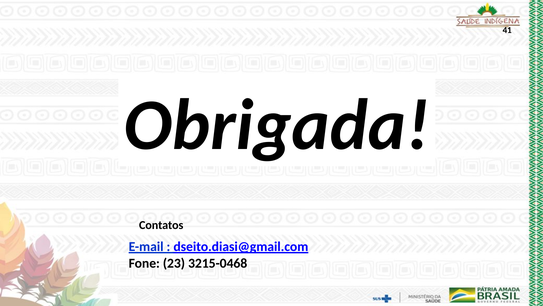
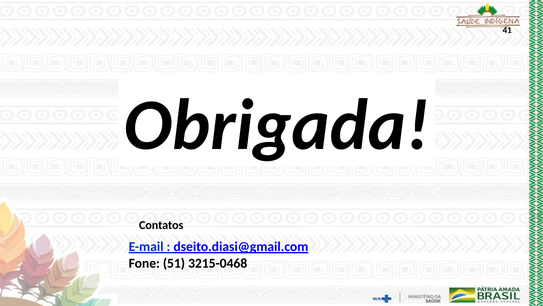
23: 23 -> 51
